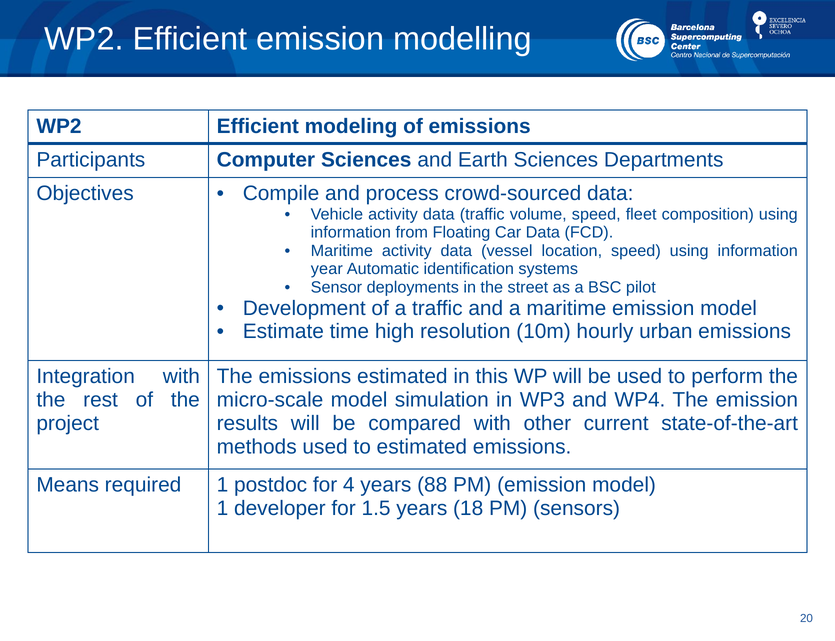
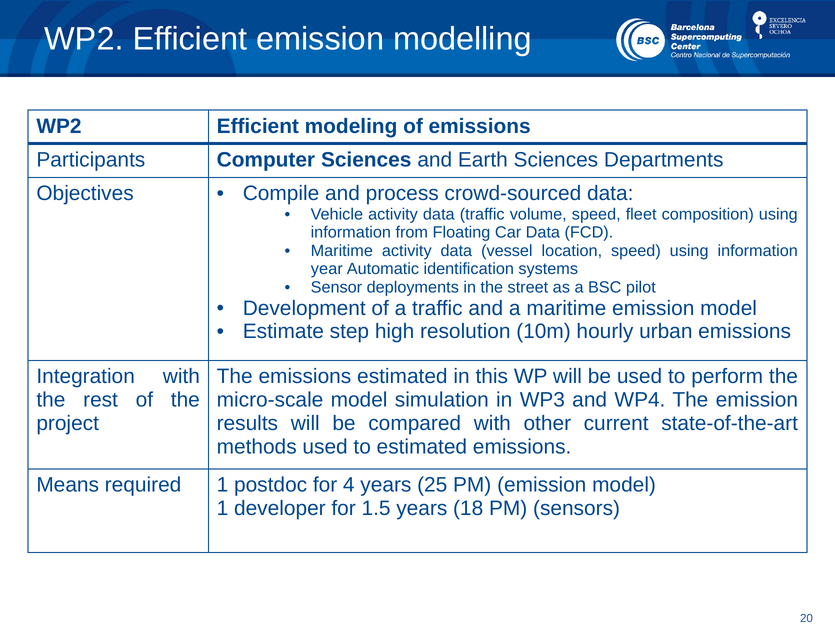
time: time -> step
88: 88 -> 25
